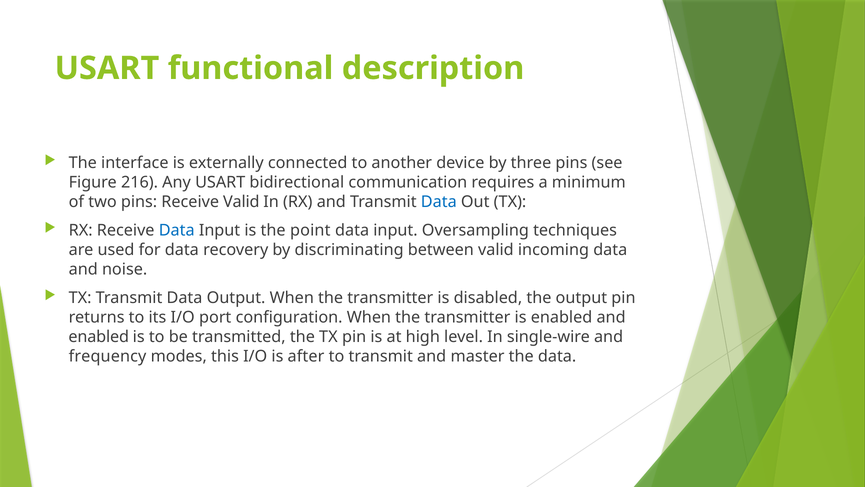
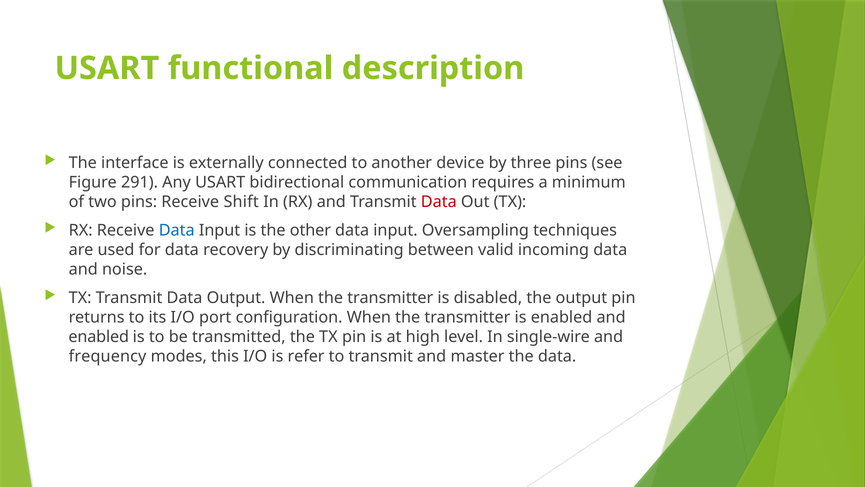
216: 216 -> 291
Receive Valid: Valid -> Shift
Data at (439, 202) colour: blue -> red
point: point -> other
after: after -> refer
